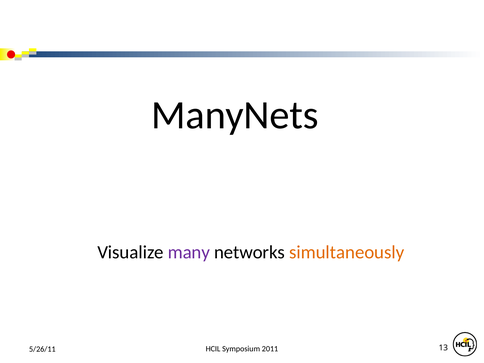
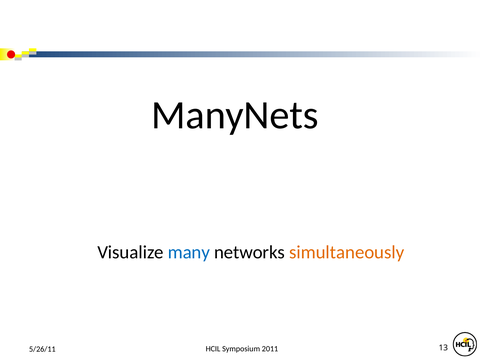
many colour: purple -> blue
